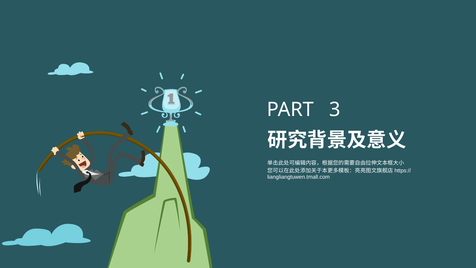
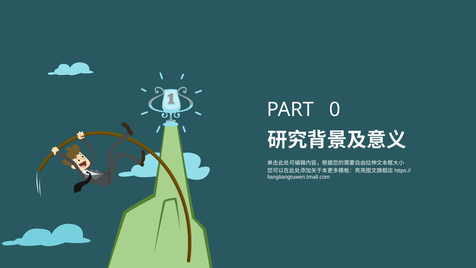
3: 3 -> 0
